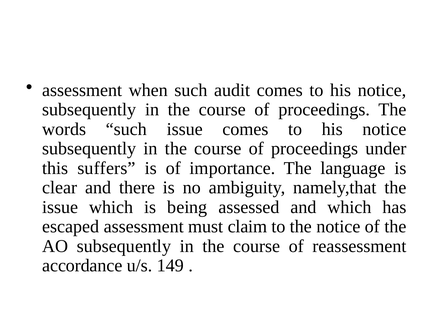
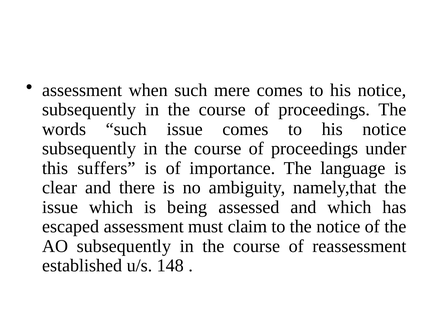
audit: audit -> mere
accordance: accordance -> established
149: 149 -> 148
